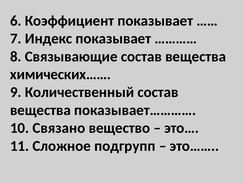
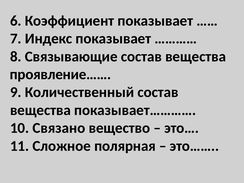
химических……: химических…… -> проявление……
подгрупп: подгрупп -> полярная
